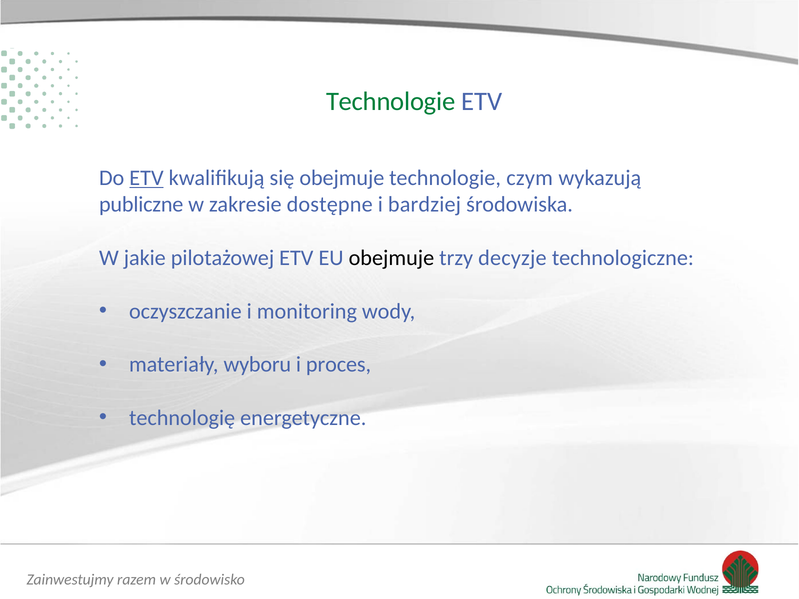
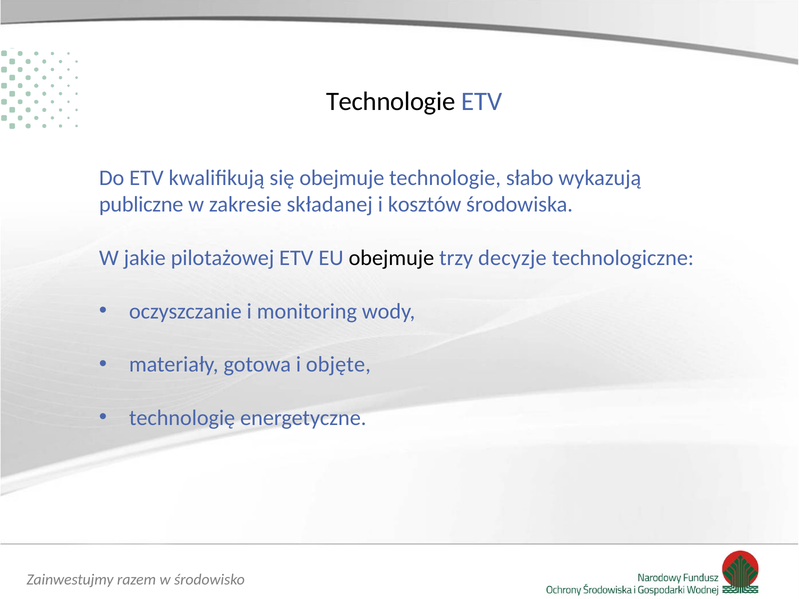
Technologie at (391, 101) colour: green -> black
ETV at (147, 178) underline: present -> none
czym: czym -> słabo
dostępne: dostępne -> składanej
bardziej: bardziej -> kosztów
wyboru: wyboru -> gotowa
proces: proces -> objęte
